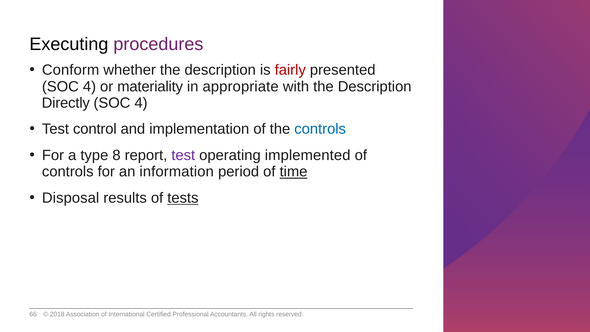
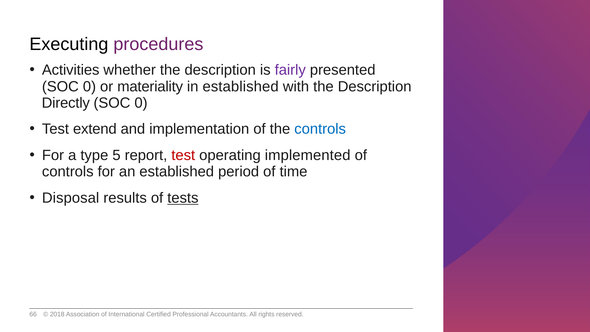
Conform: Conform -> Activities
fairly colour: red -> purple
4 at (89, 86): 4 -> 0
in appropriate: appropriate -> established
4 at (141, 103): 4 -> 0
control: control -> extend
8: 8 -> 5
test at (183, 155) colour: purple -> red
an information: information -> established
time underline: present -> none
